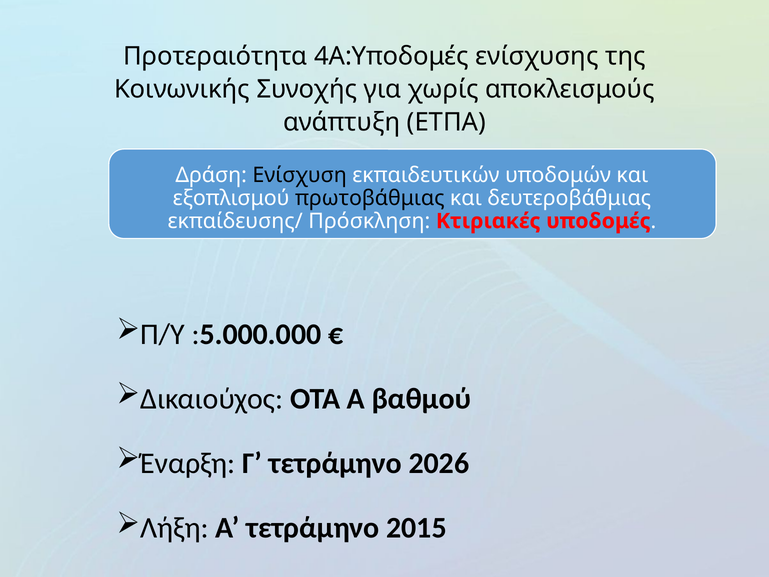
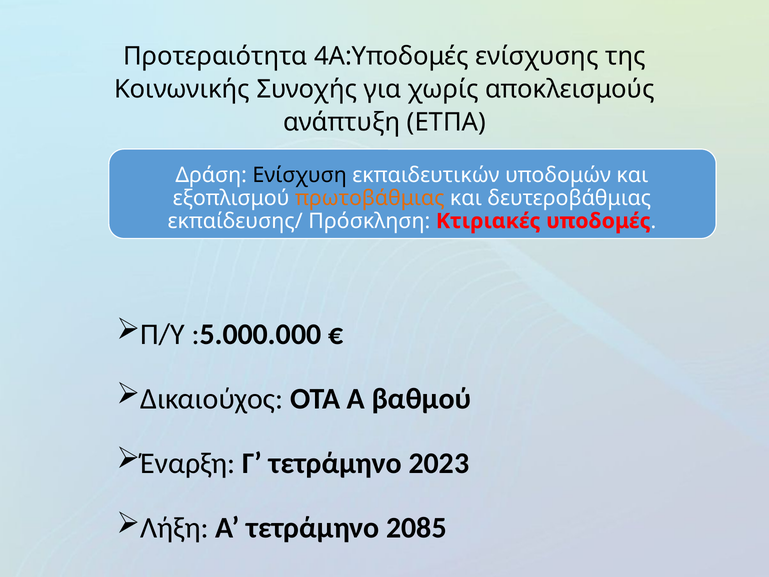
πρωτοβάθμιας colour: black -> orange
2026: 2026 -> 2023
2015: 2015 -> 2085
